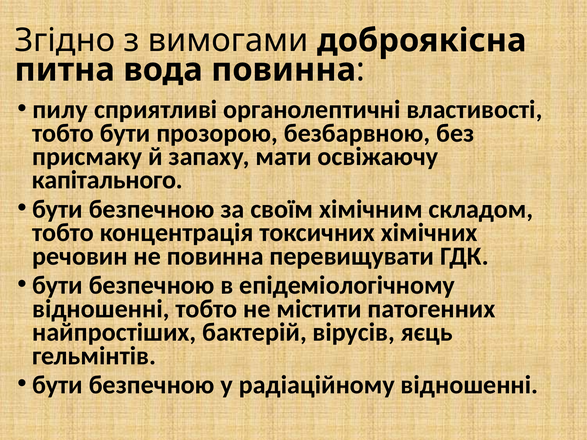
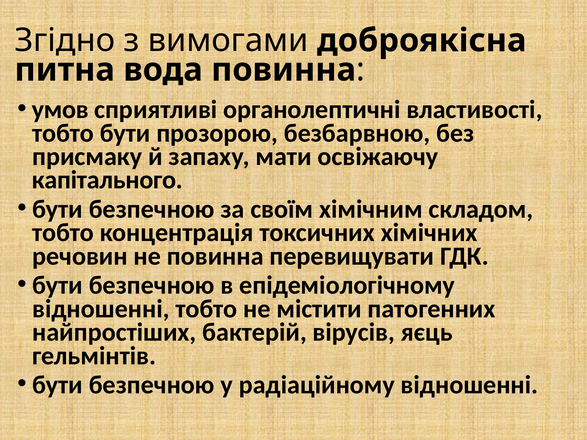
пилу: пилу -> умов
